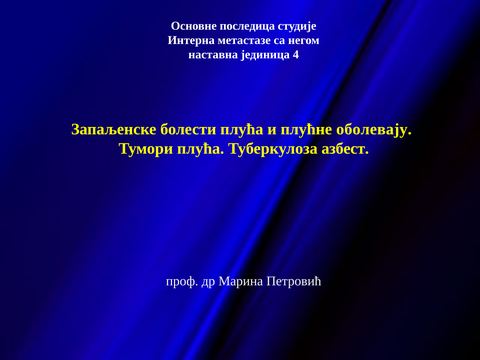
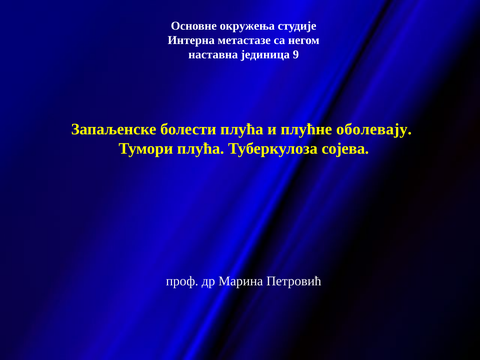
последица: последица -> oкружења
4: 4 -> 9
азбест: азбест -> сојева
